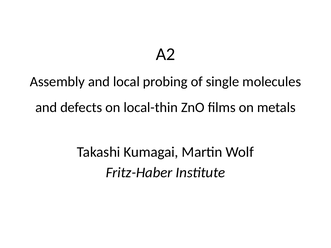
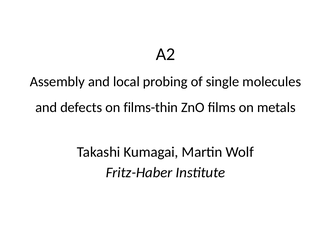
local-thin: local-thin -> films-thin
